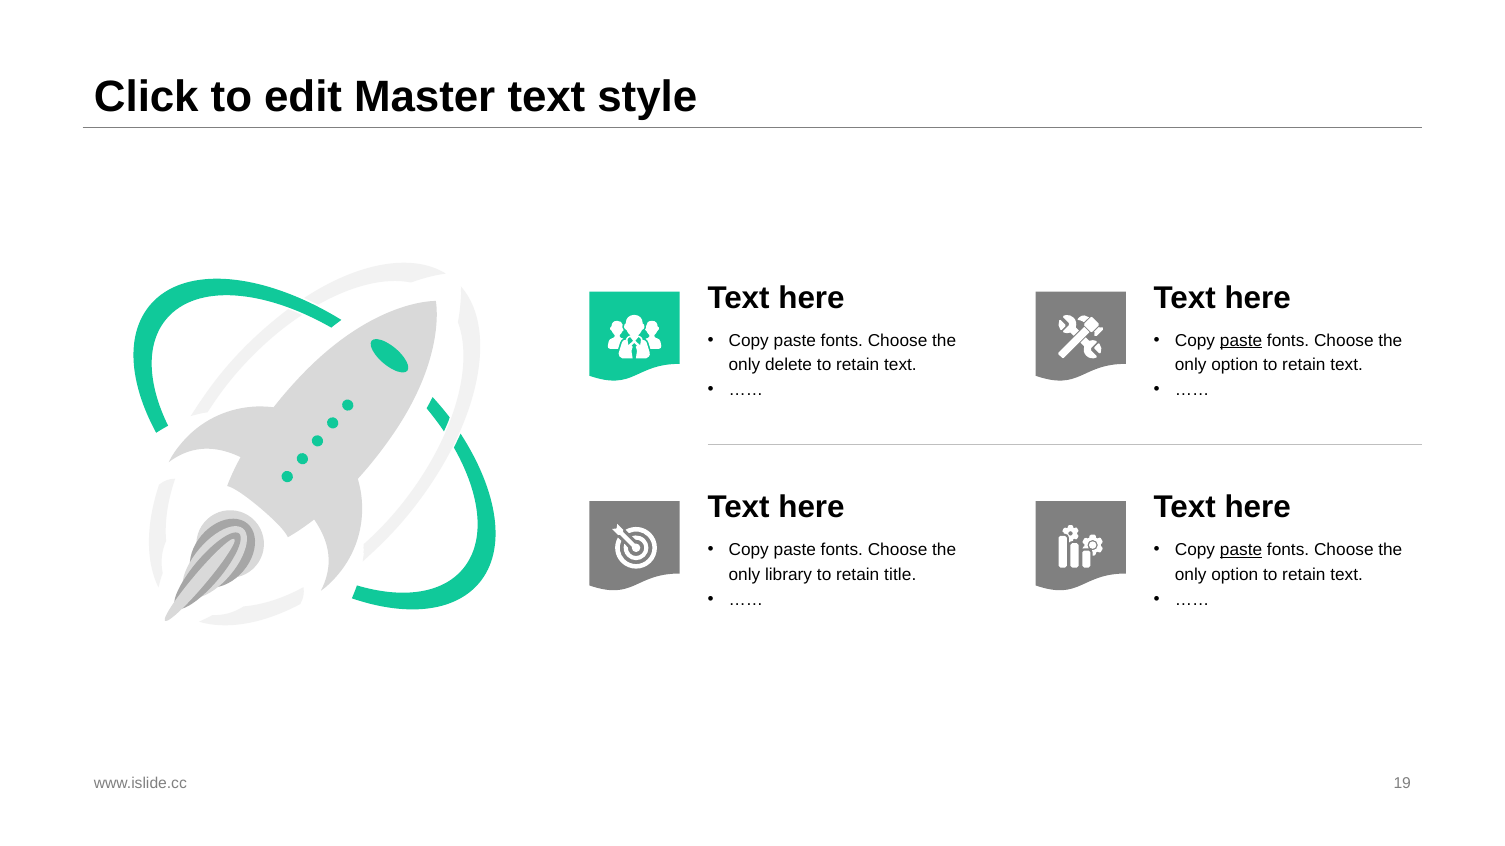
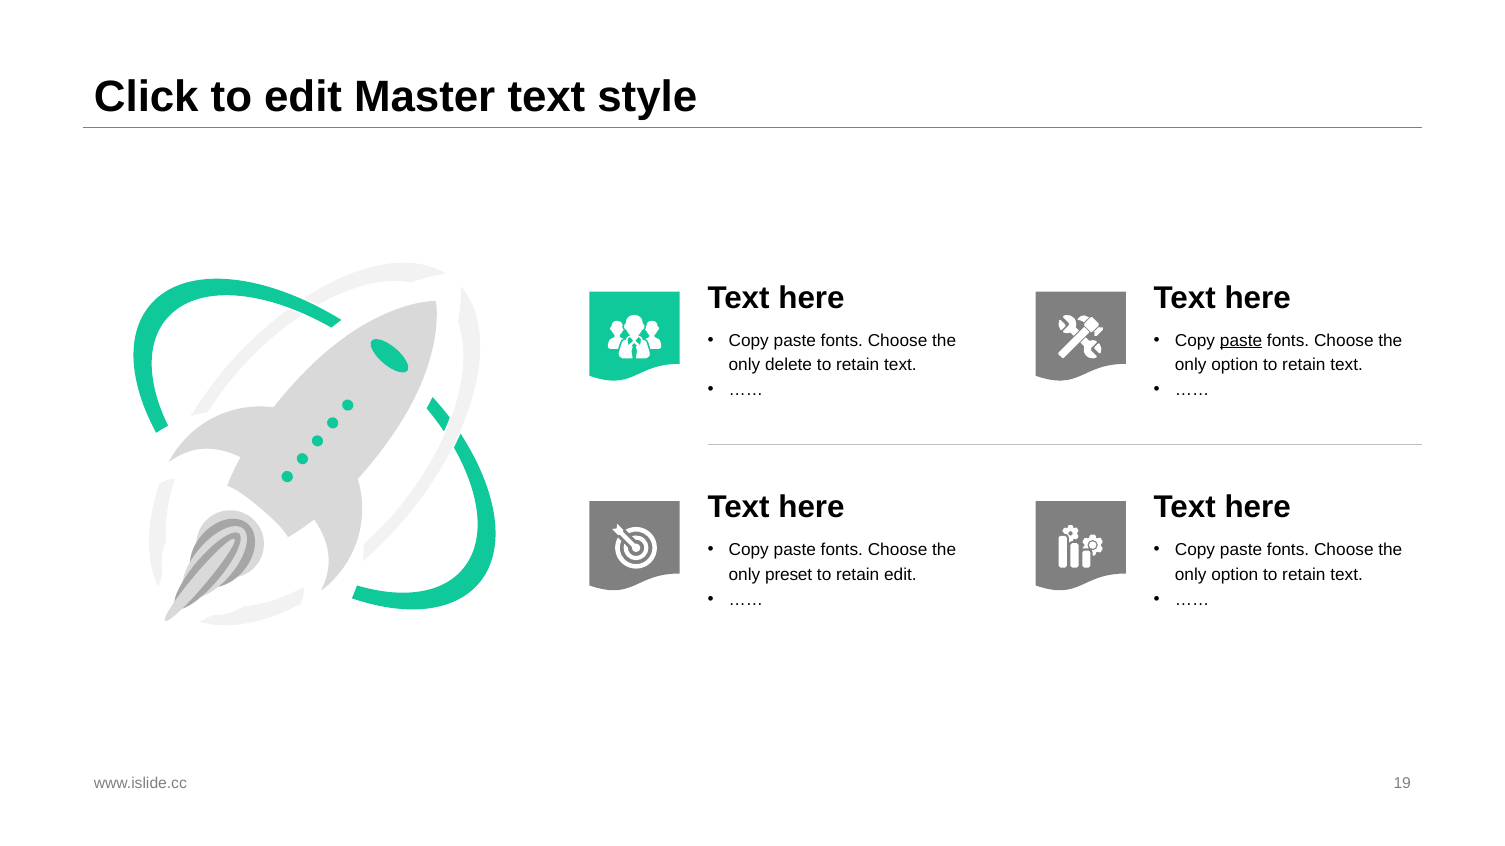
paste at (1241, 550) underline: present -> none
library: library -> preset
retain title: title -> edit
